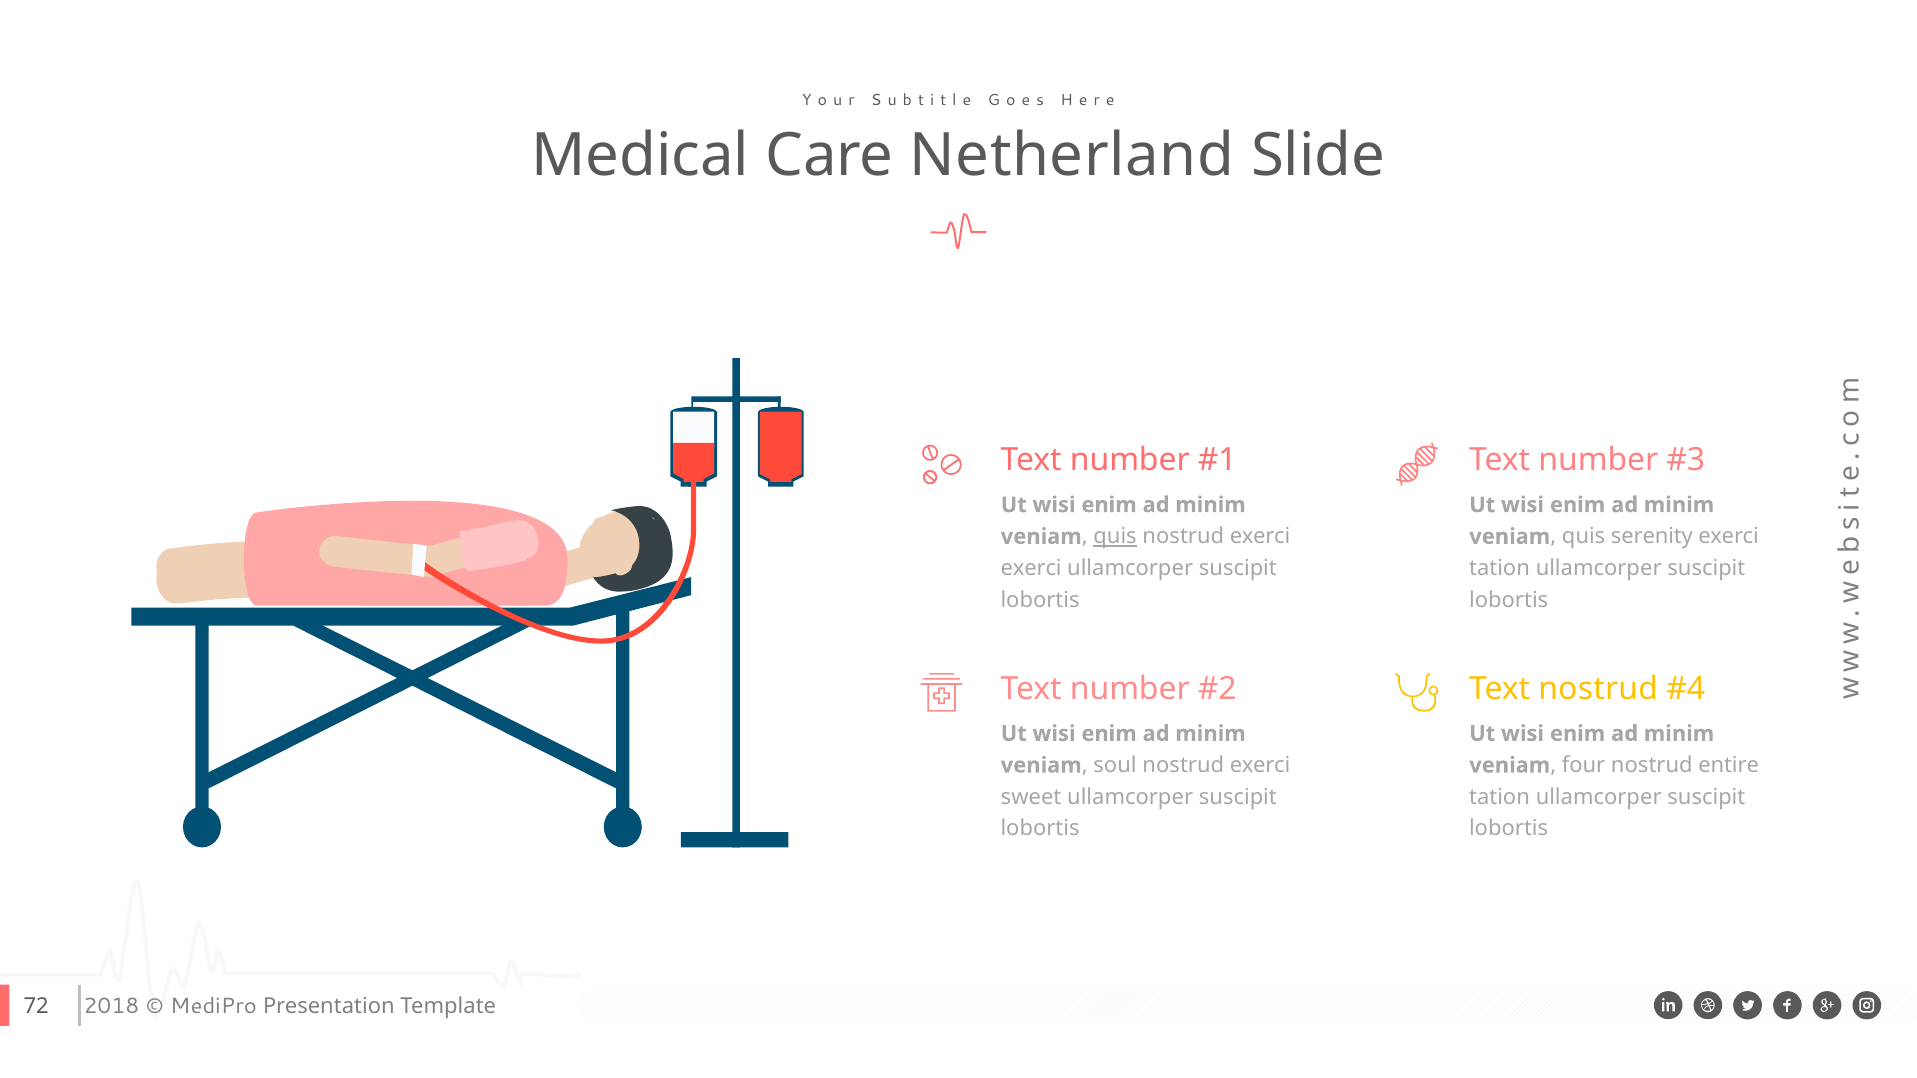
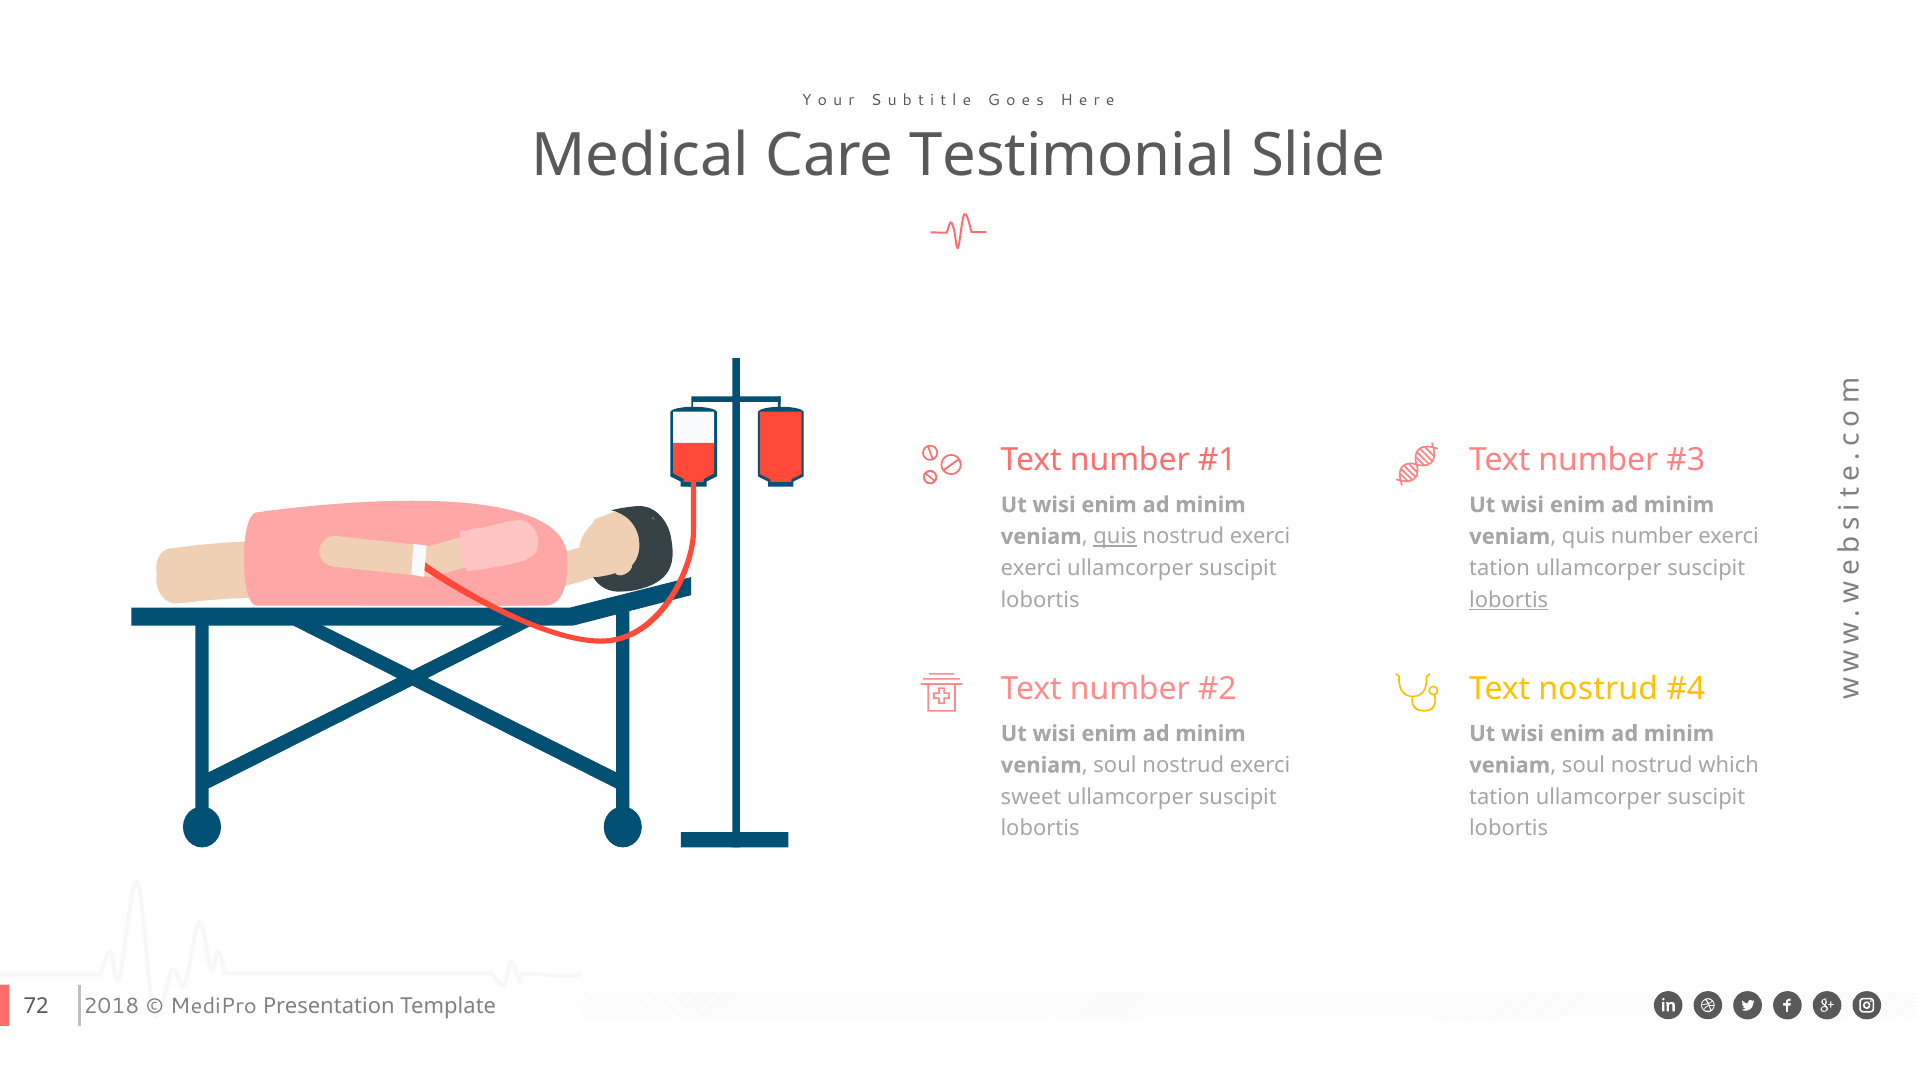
Netherland: Netherland -> Testimonial
quis serenity: serenity -> number
lobortis at (1509, 600) underline: none -> present
four at (1584, 766): four -> soul
entire: entire -> which
